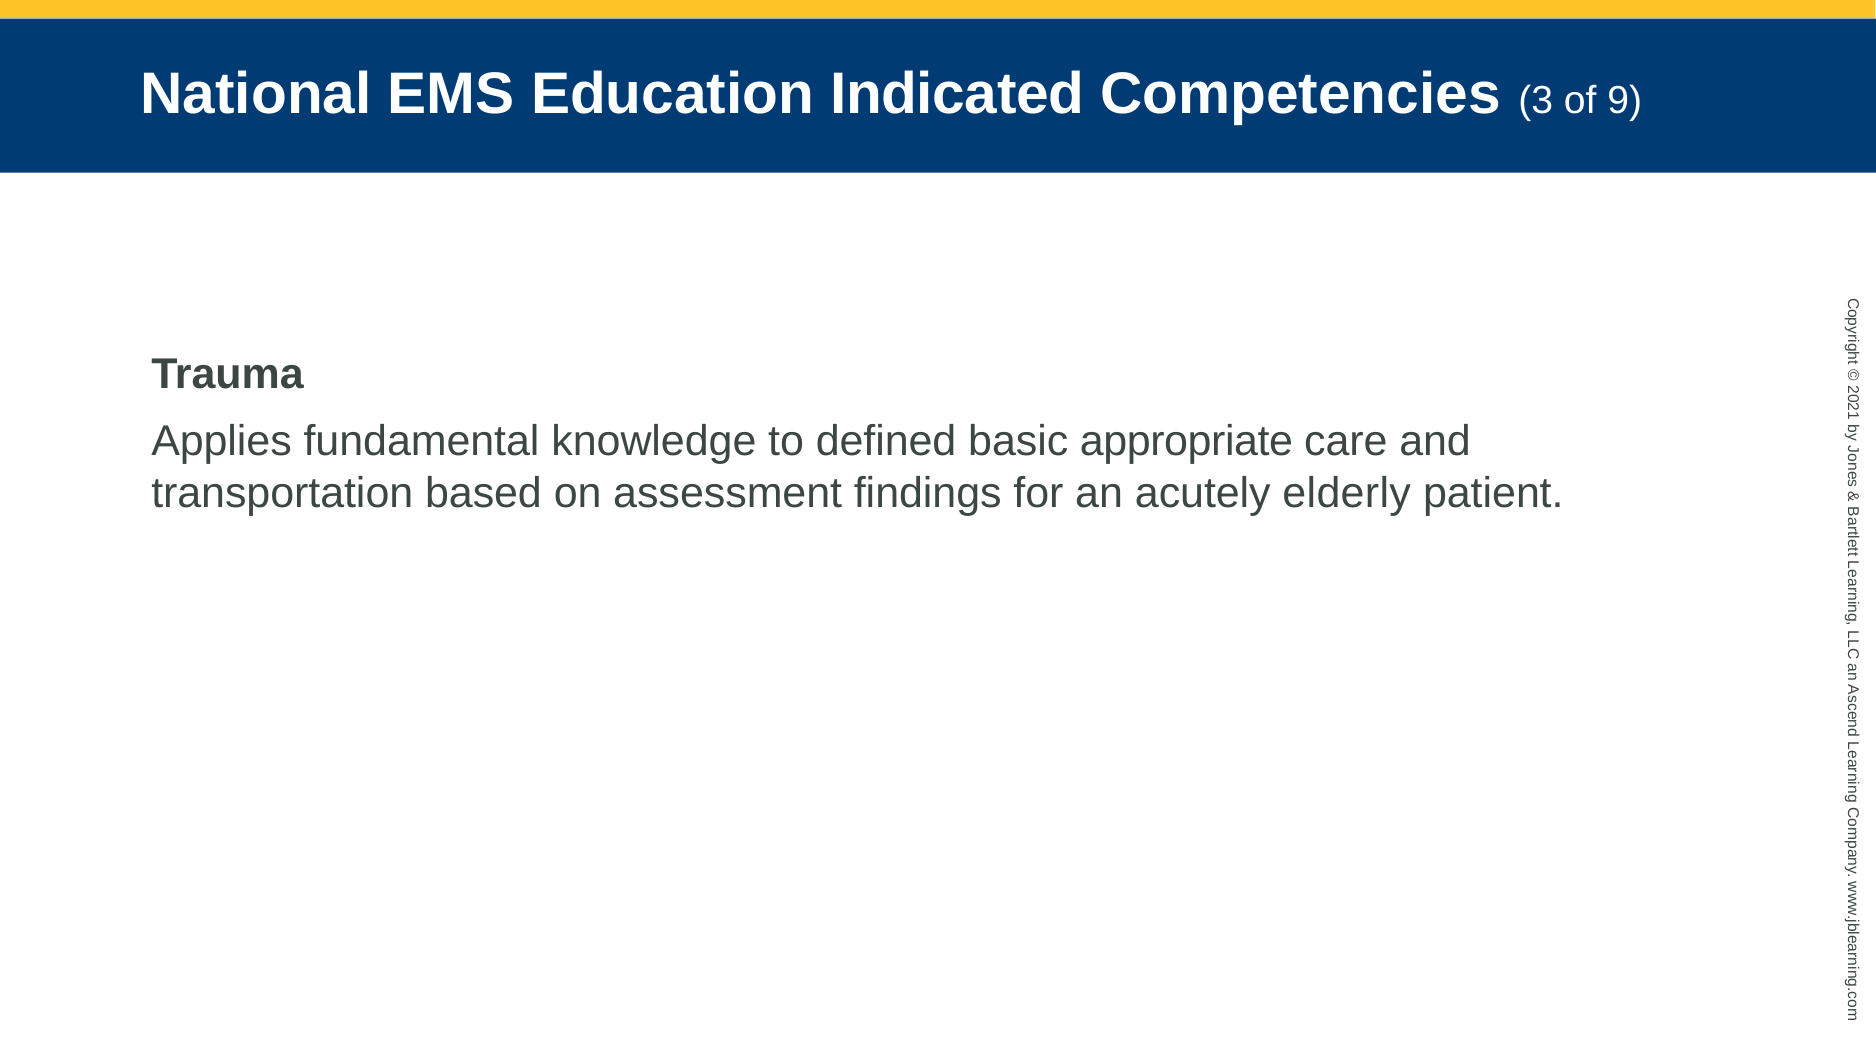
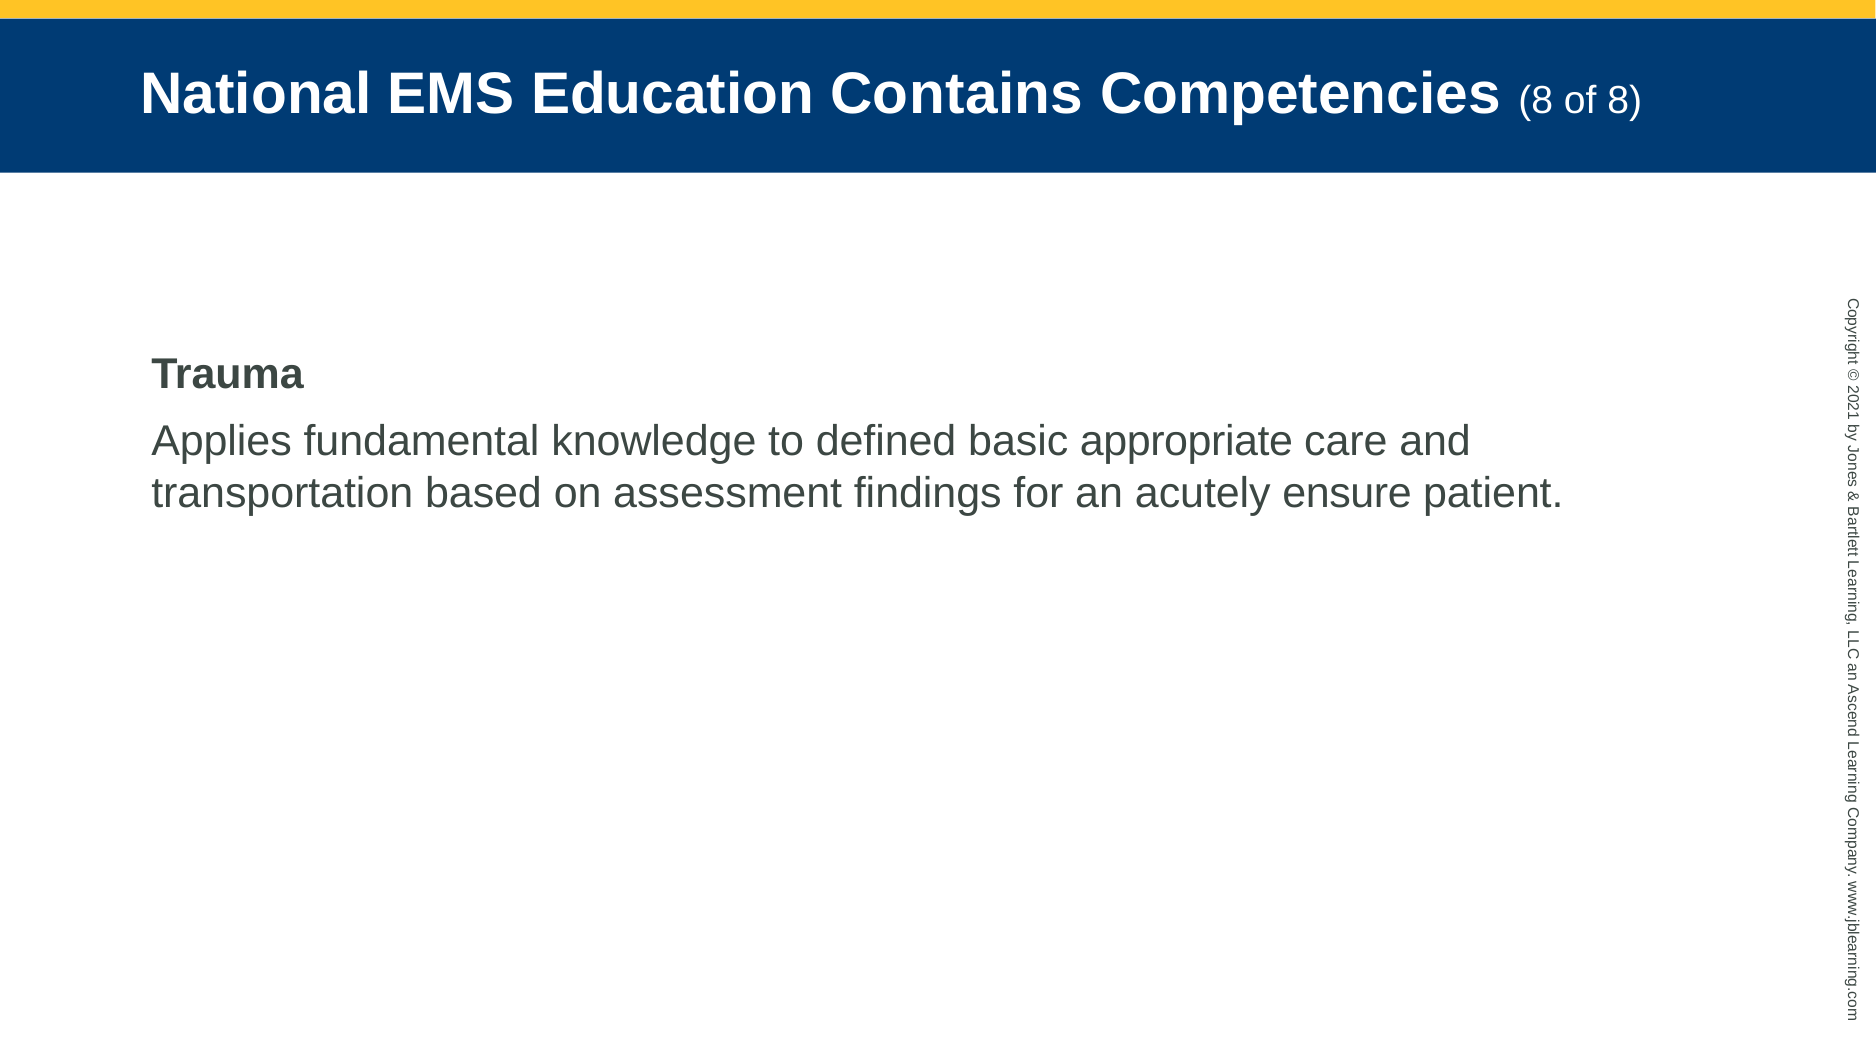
Indicated: Indicated -> Contains
Competencies 3: 3 -> 8
of 9: 9 -> 8
elderly: elderly -> ensure
